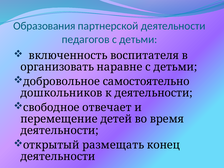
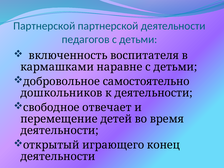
Образования at (44, 26): Образования -> Партнерской
организовать: организовать -> кармашками
размещать: размещать -> играющего
